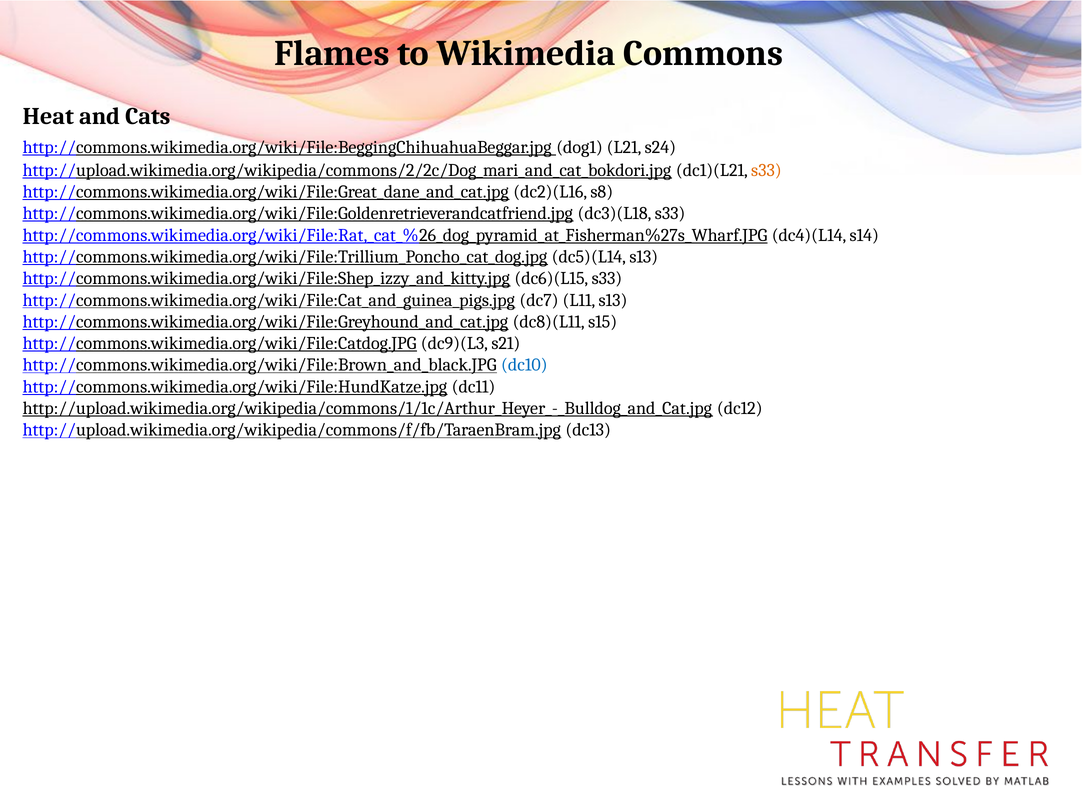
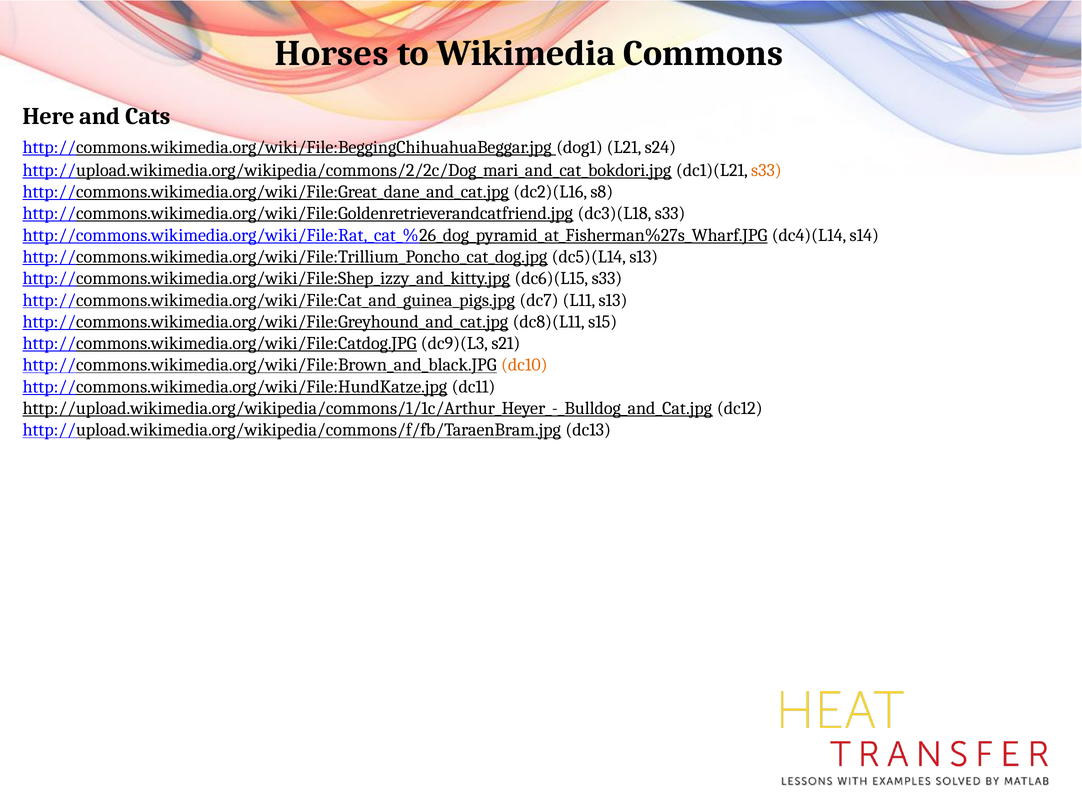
Flames: Flames -> Horses
Heat: Heat -> Here
dc10 colour: blue -> orange
